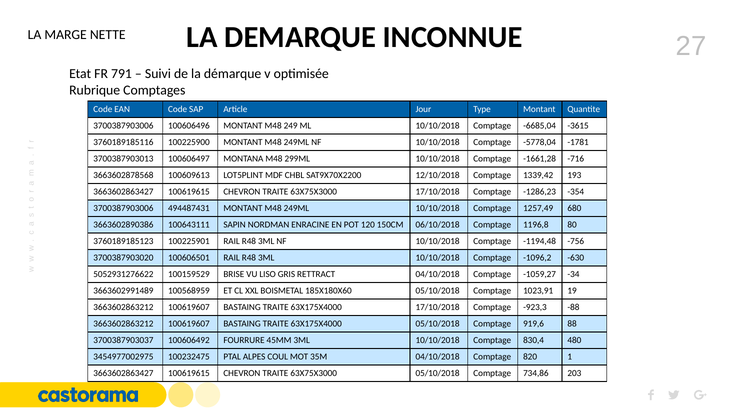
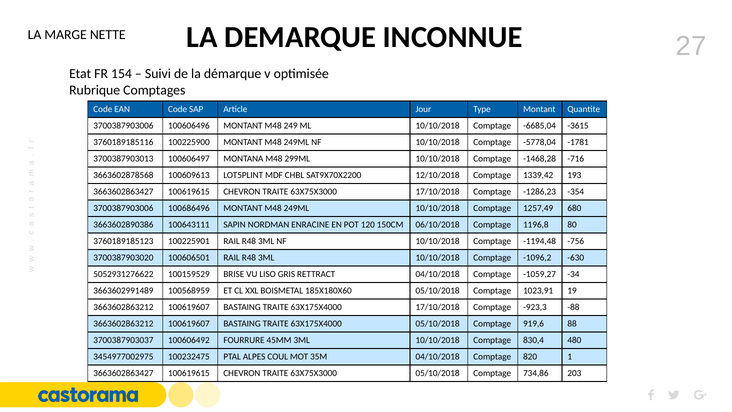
791: 791 -> 154
-1661,28: -1661,28 -> -1468,28
494487431: 494487431 -> 100686496
